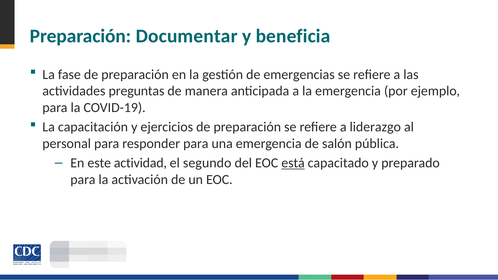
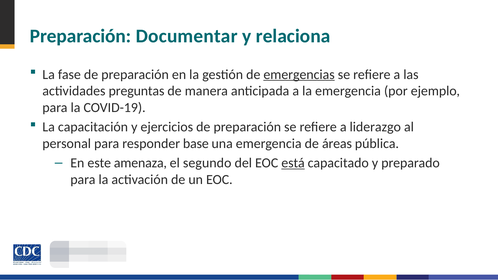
beneficia: beneficia -> relaciona
emergencias underline: none -> present
responder para: para -> base
salón: salón -> áreas
actividad: actividad -> amenaza
